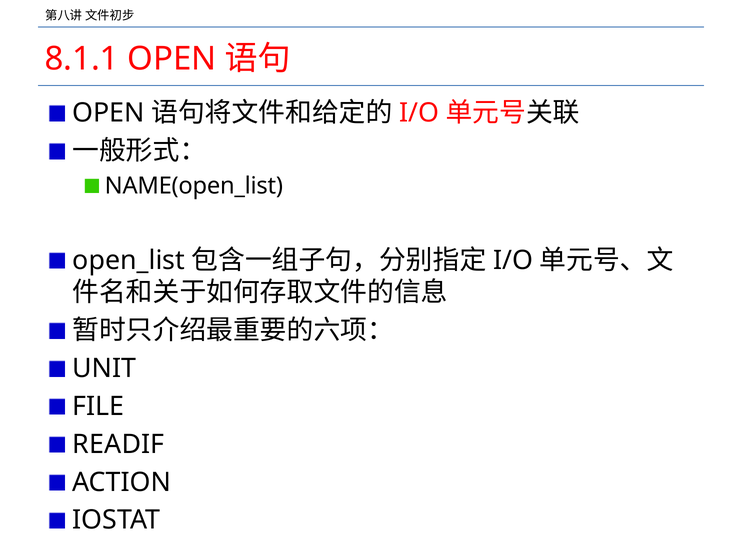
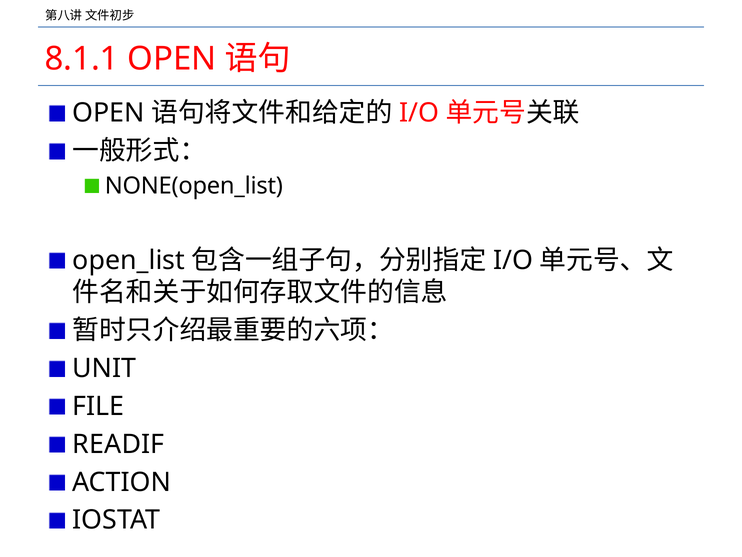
NAME(open_list: NAME(open_list -> NONE(open_list
